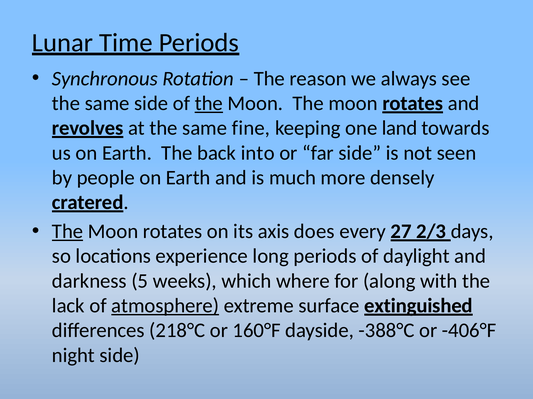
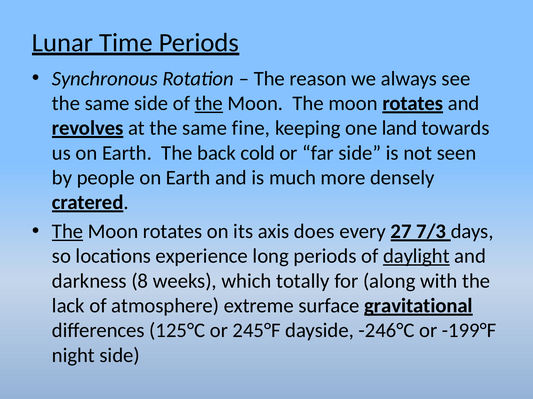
into: into -> cold
2/3: 2/3 -> 7/3
daylight underline: none -> present
5: 5 -> 8
where: where -> totally
atmosphere underline: present -> none
extinguished: extinguished -> gravitational
218°C: 218°C -> 125°C
160°F: 160°F -> 245°F
-388°C: -388°C -> -246°C
-406°F: -406°F -> -199°F
